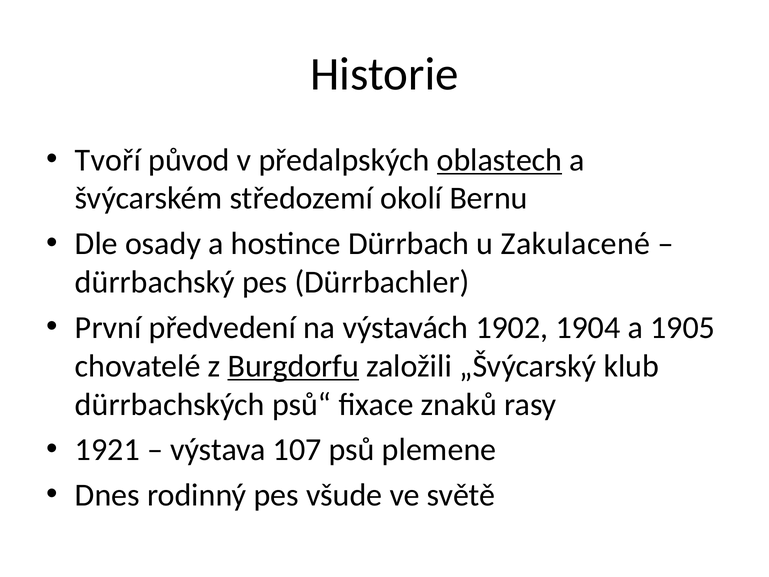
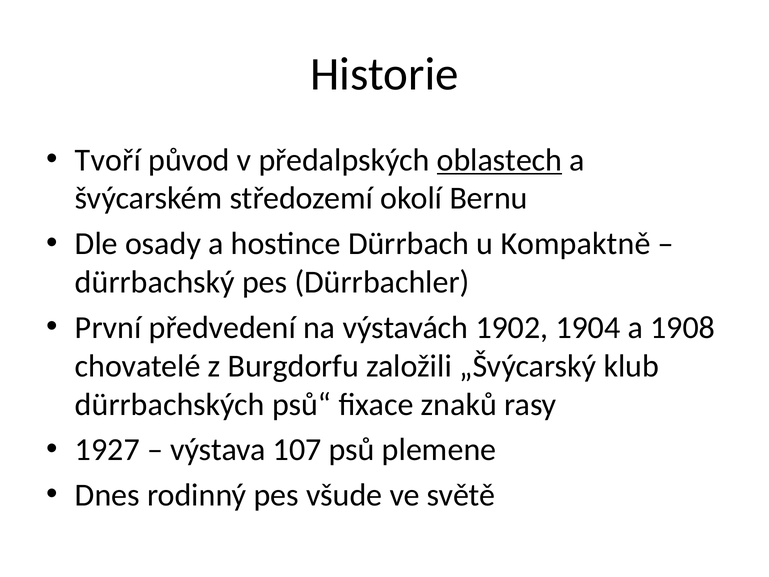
Zakulacené: Zakulacené -> Kompaktně
1905: 1905 -> 1908
Burgdorfu underline: present -> none
1921: 1921 -> 1927
